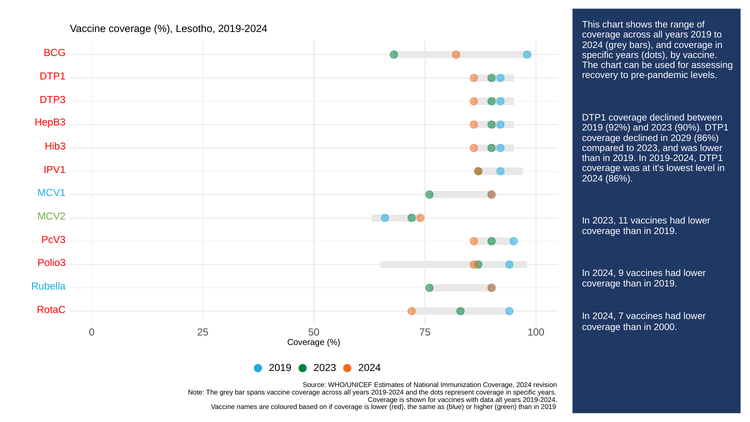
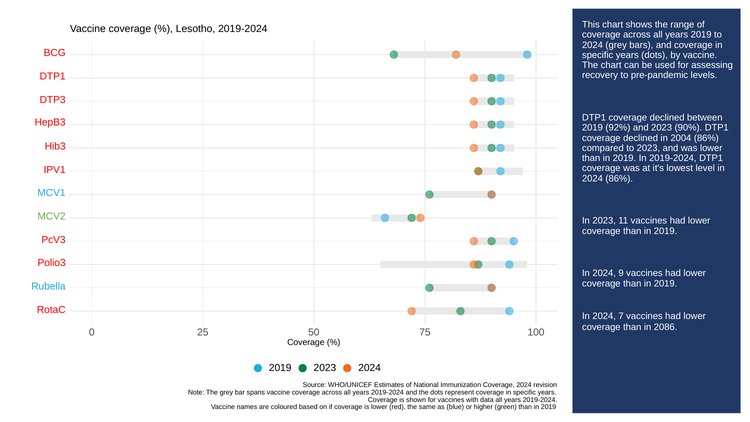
2029: 2029 -> 2004
2000: 2000 -> 2086
